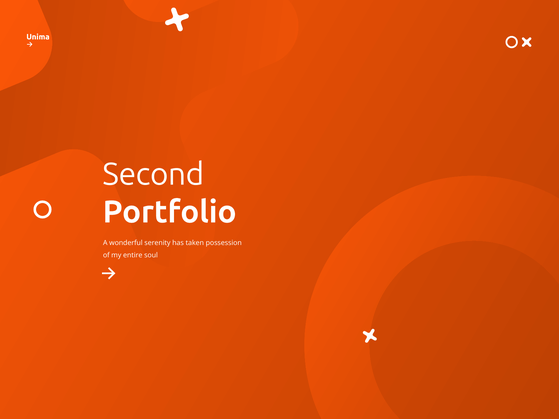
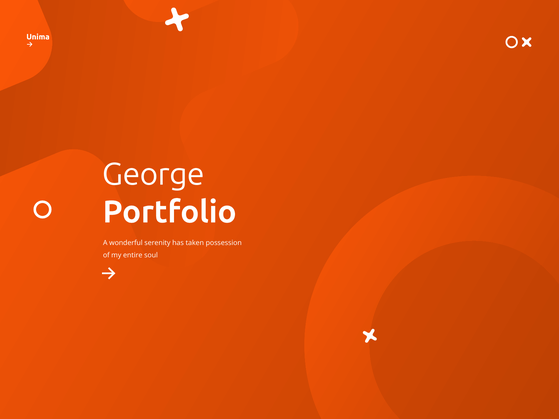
Second: Second -> George
